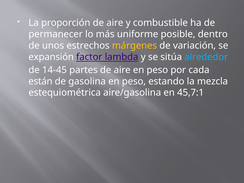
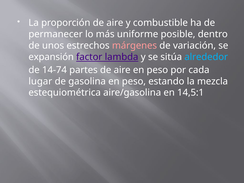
márgenes colour: yellow -> pink
14-45: 14-45 -> 14-74
están: están -> lugar
45,7:1: 45,7:1 -> 14,5:1
